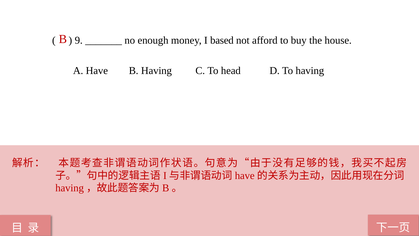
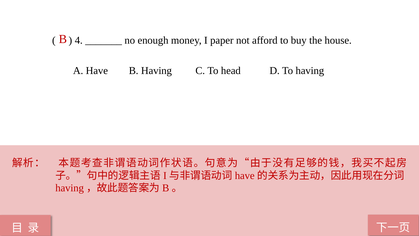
9: 9 -> 4
based: based -> paper
